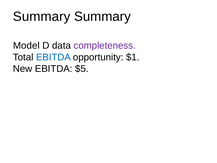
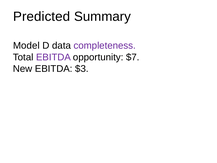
Summary at (42, 16): Summary -> Predicted
EBITDA at (53, 57) colour: blue -> purple
$1: $1 -> $7
$5: $5 -> $3
